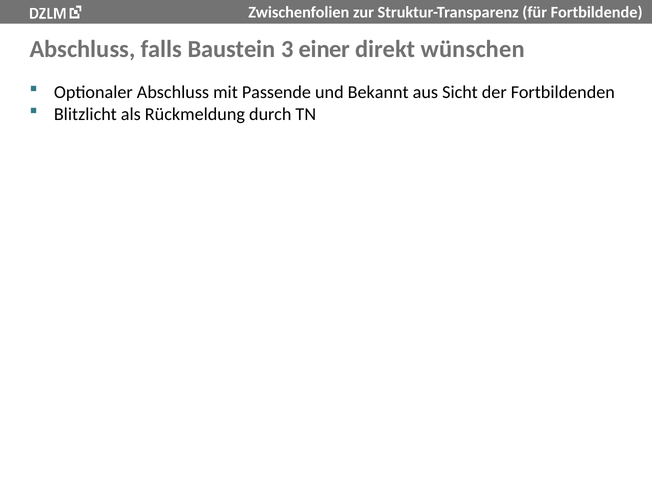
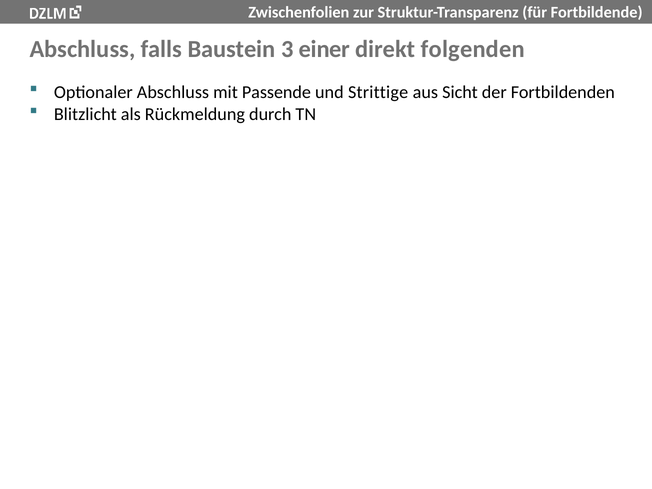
wünschen: wünschen -> folgenden
Bekannt: Bekannt -> Strittige
